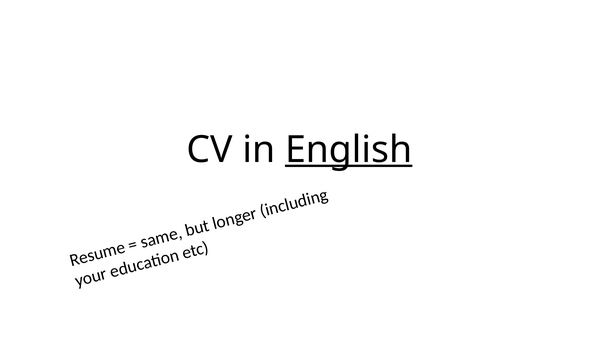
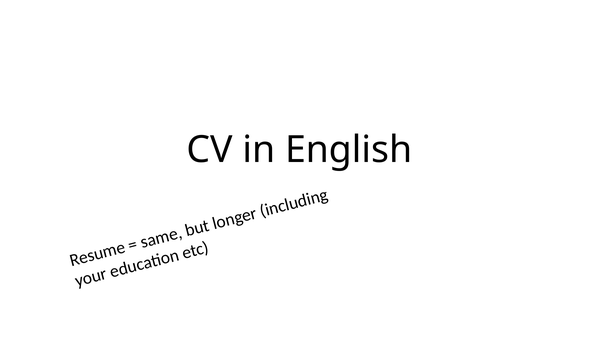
English underline: present -> none
